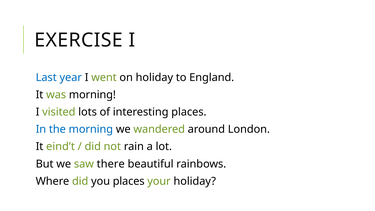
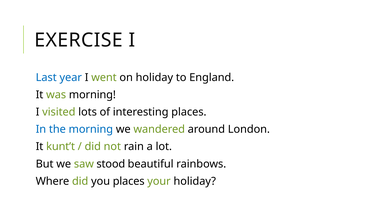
eind’t: eind’t -> kunt’t
there: there -> stood
